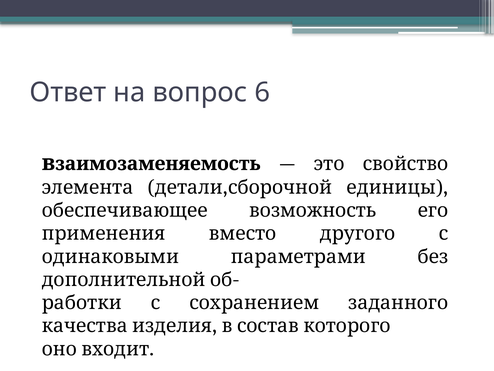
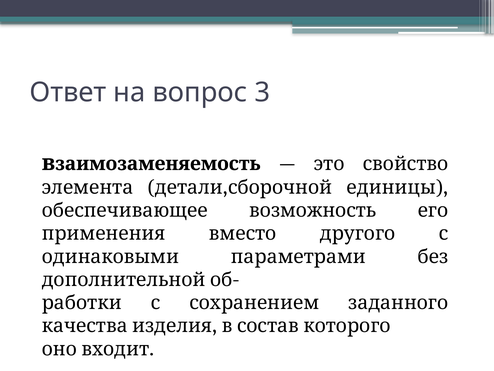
6: 6 -> 3
